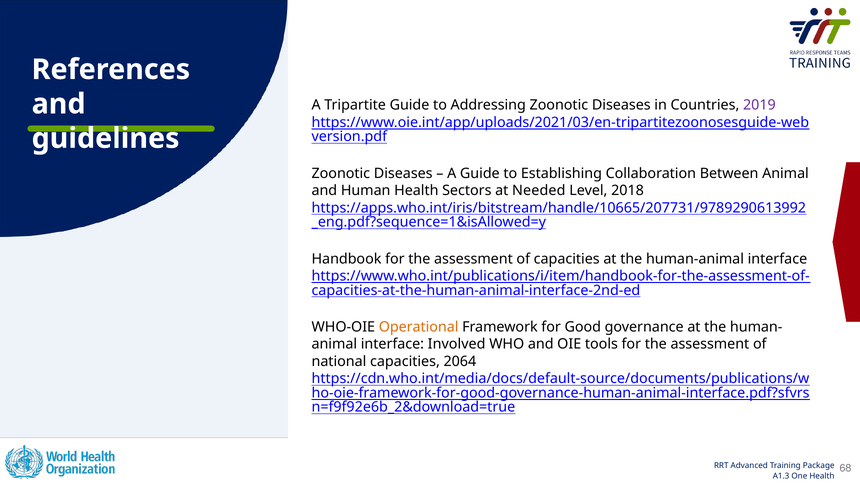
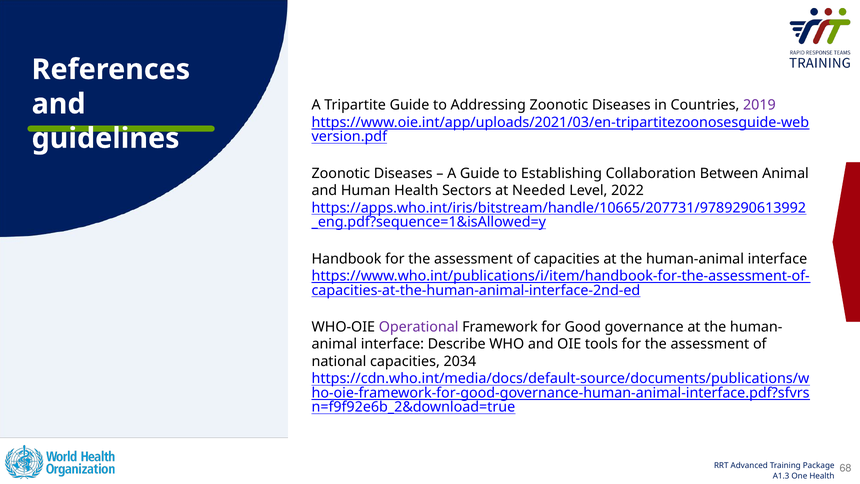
2018: 2018 -> 2022
Operational colour: orange -> purple
Involved: Involved -> Describe
2064: 2064 -> 2034
